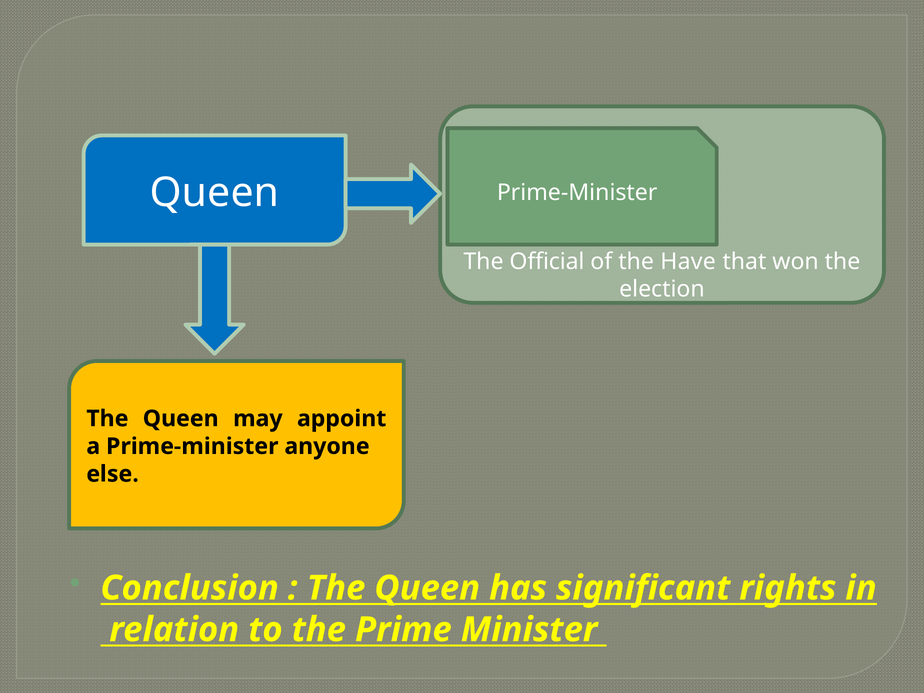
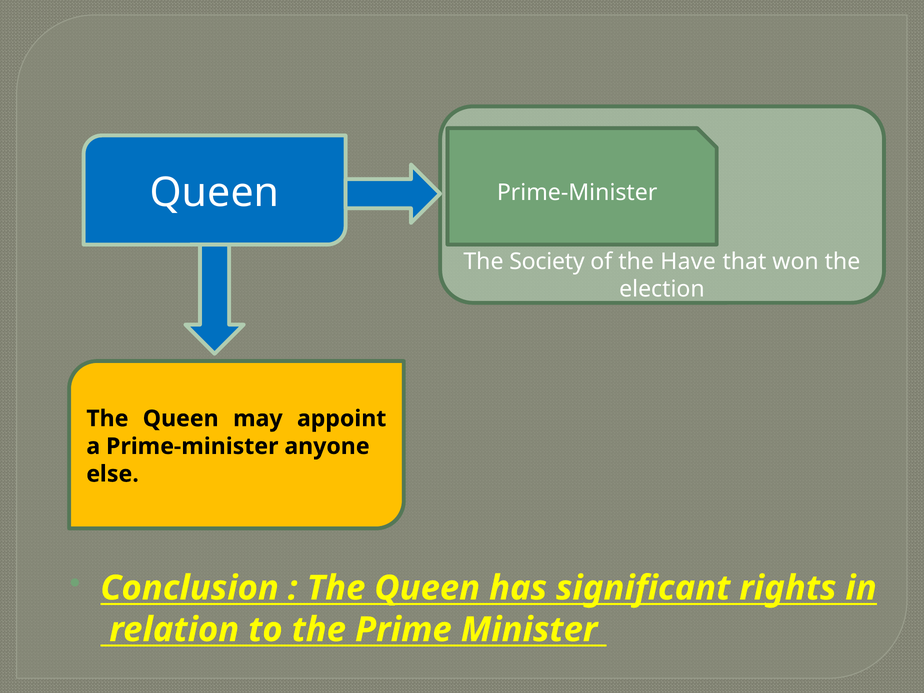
Official: Official -> Society
